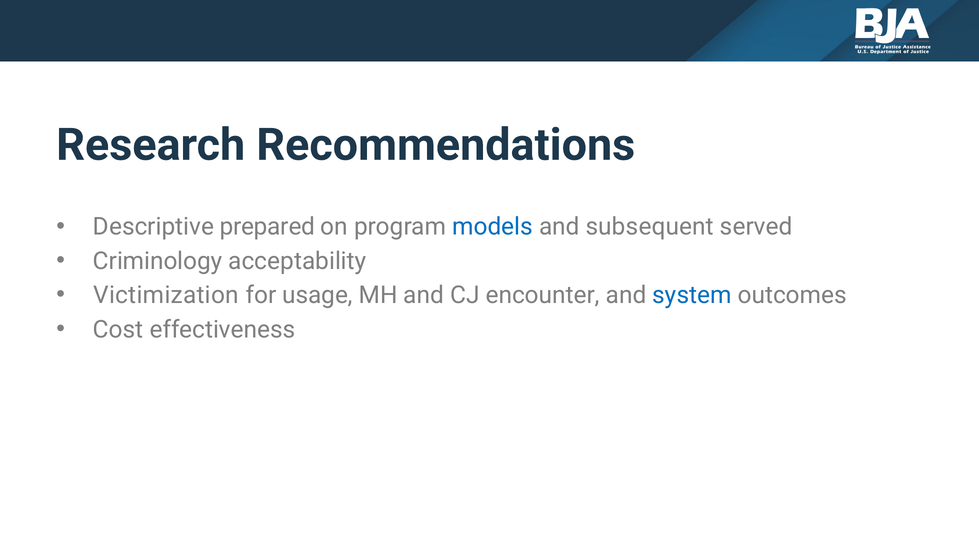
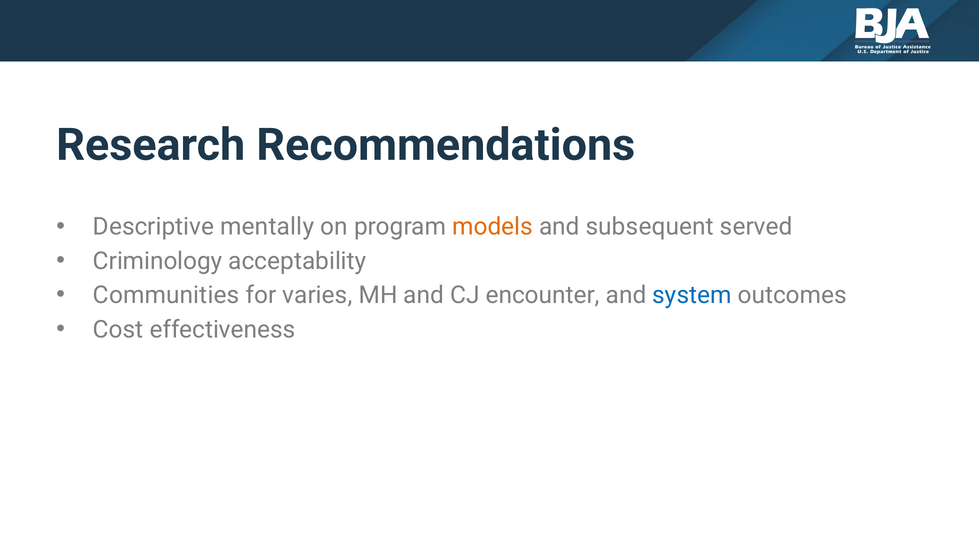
prepared: prepared -> mentally
models colour: blue -> orange
Victimization: Victimization -> Communities
usage: usage -> varies
